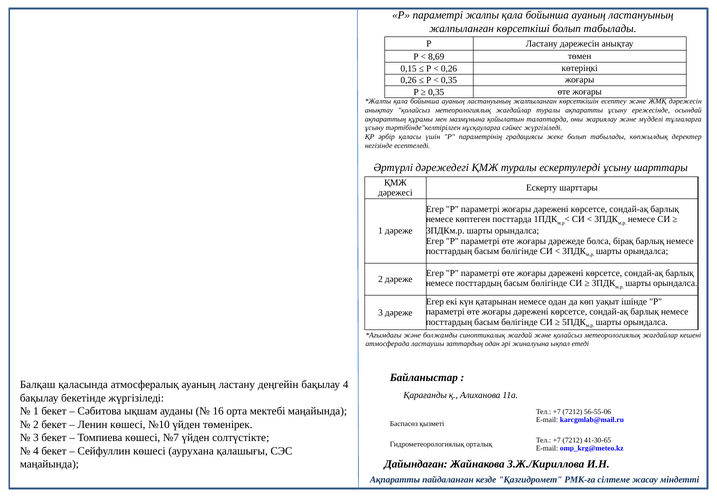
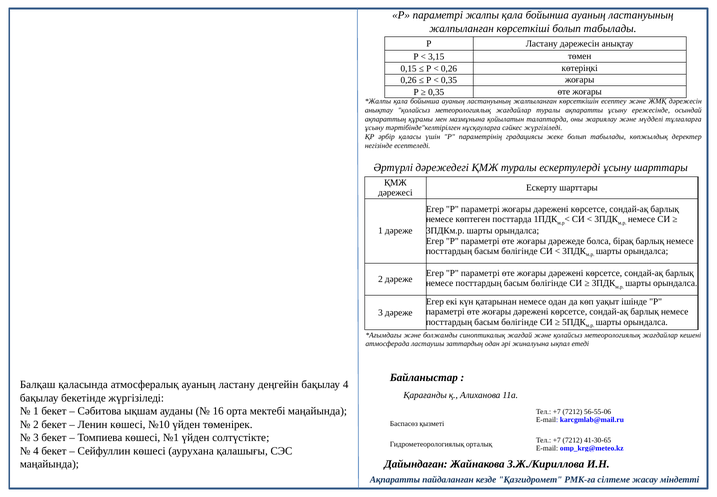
8,69: 8,69 -> 3,15
№7: №7 -> №1
